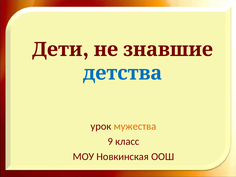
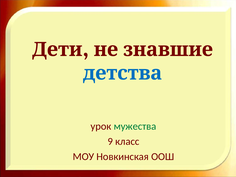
мужества colour: orange -> green
